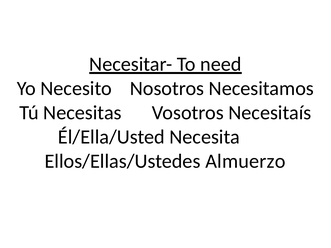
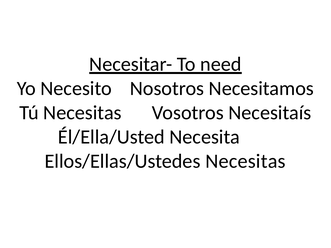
Ellos/Ellas/Ustedes Almuerzo: Almuerzo -> Necesitas
